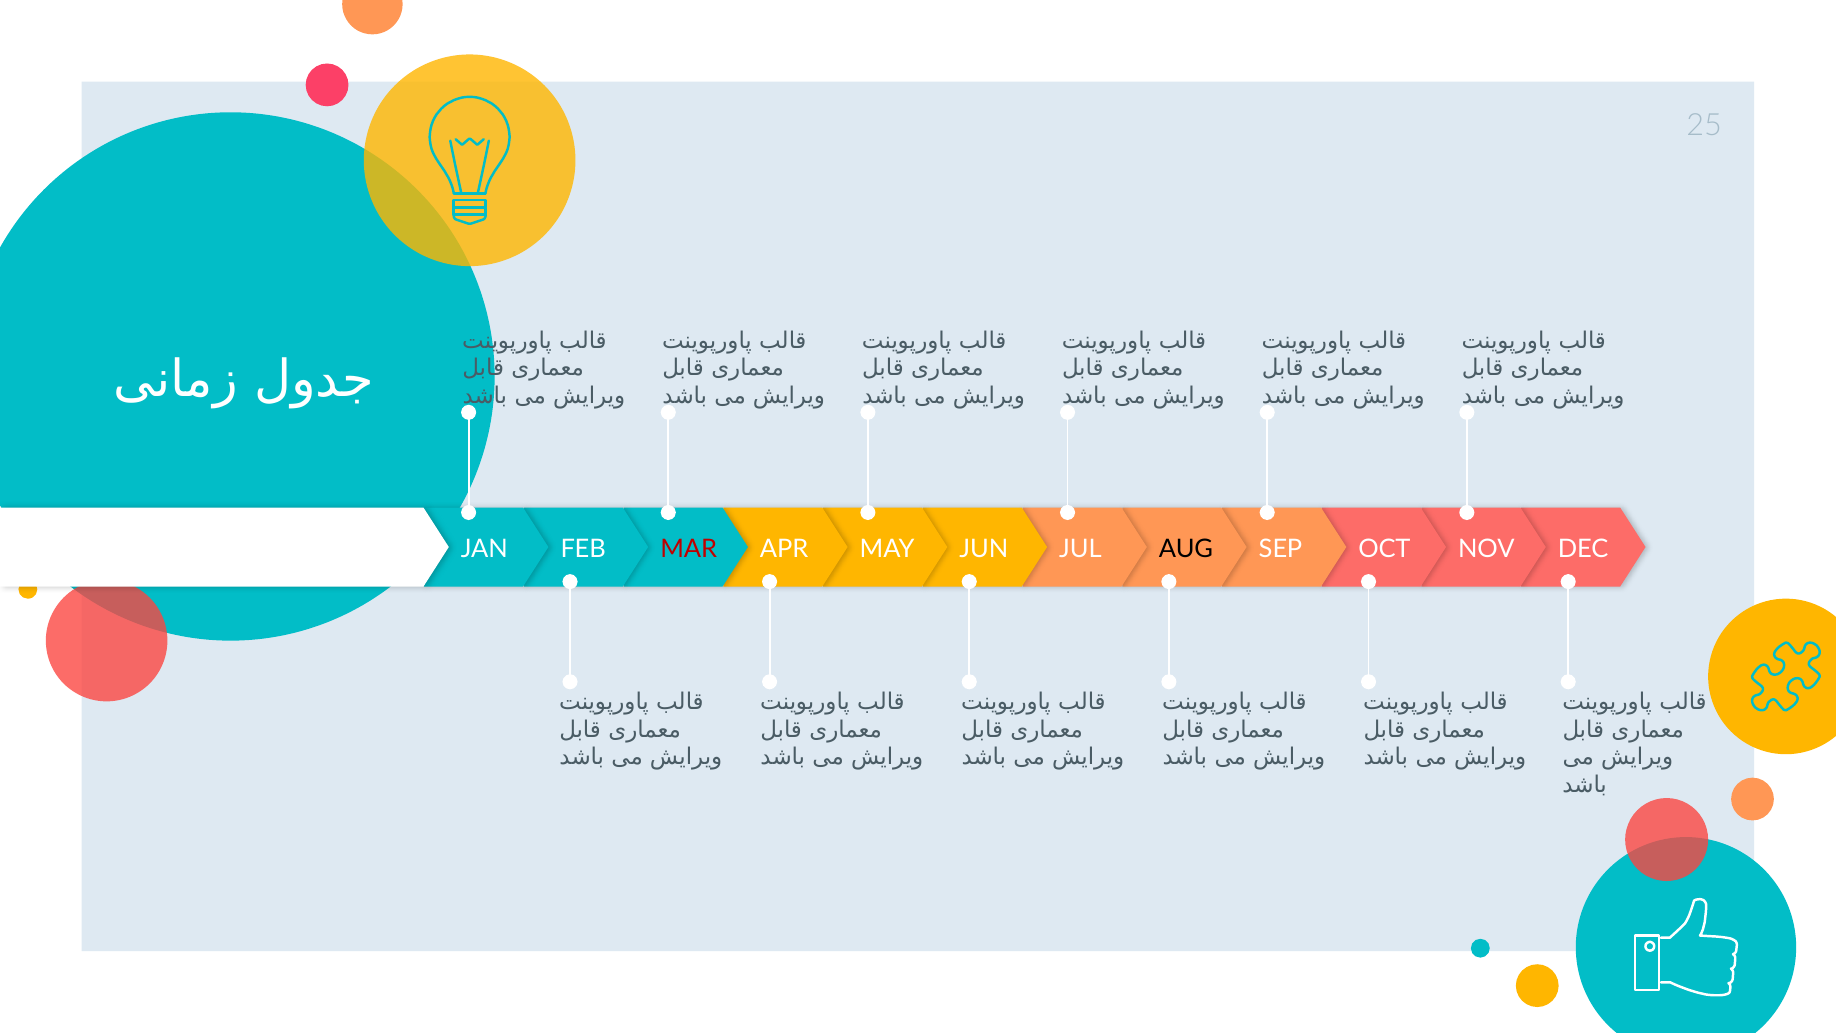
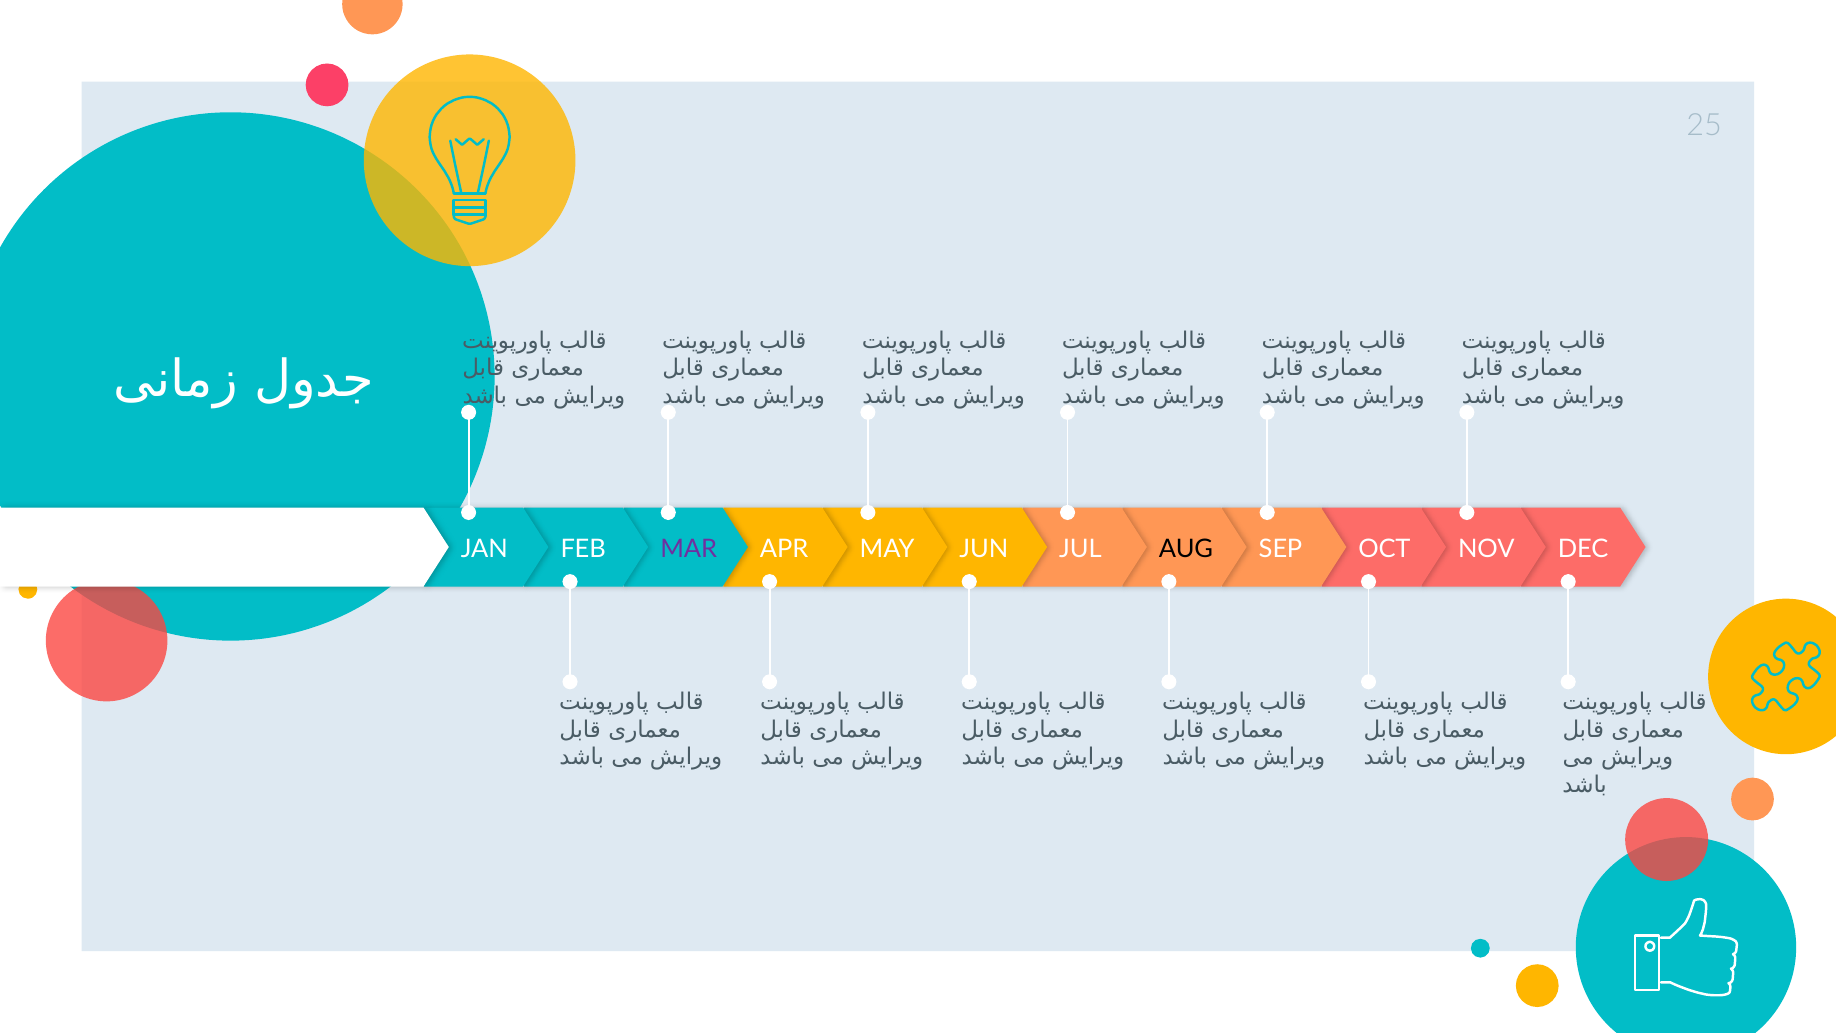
MAR colour: red -> purple
